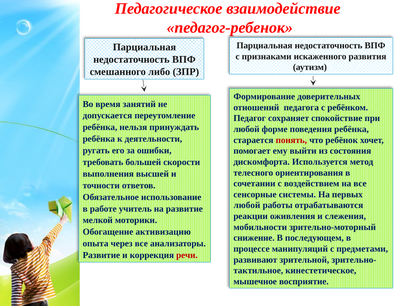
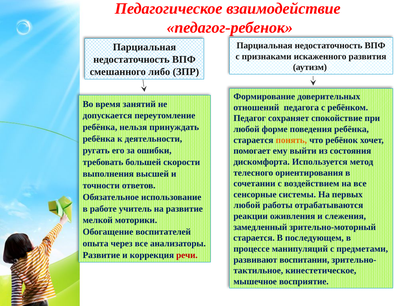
понять colour: red -> orange
мобильности: мобильности -> замедленный
активизацию: активизацию -> воспитателей
снижение at (254, 238): снижение -> старается
зрительной: зрительной -> воспитании
